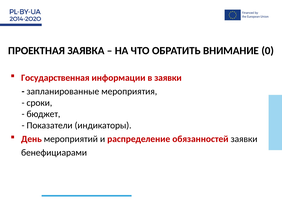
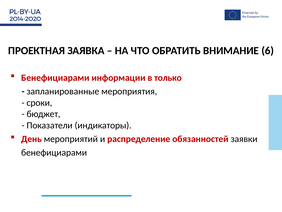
0: 0 -> 6
Государственная at (55, 78): Государственная -> Бенефициарами
в заявки: заявки -> только
